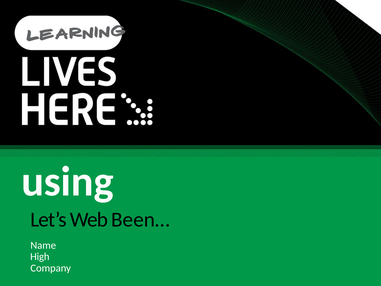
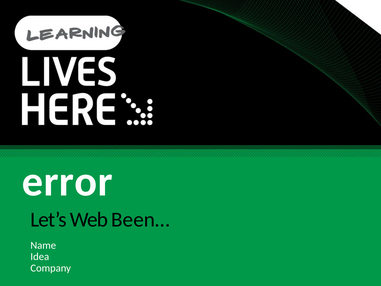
using: using -> error
High: High -> Idea
